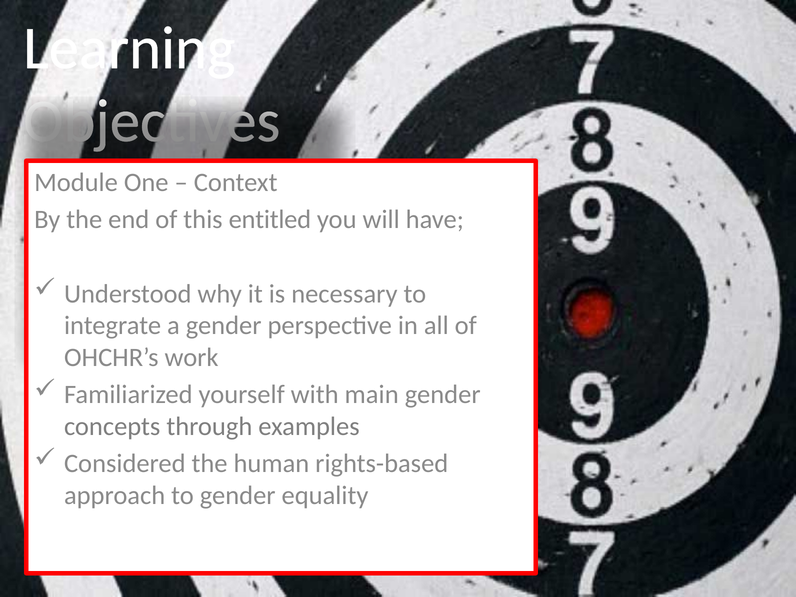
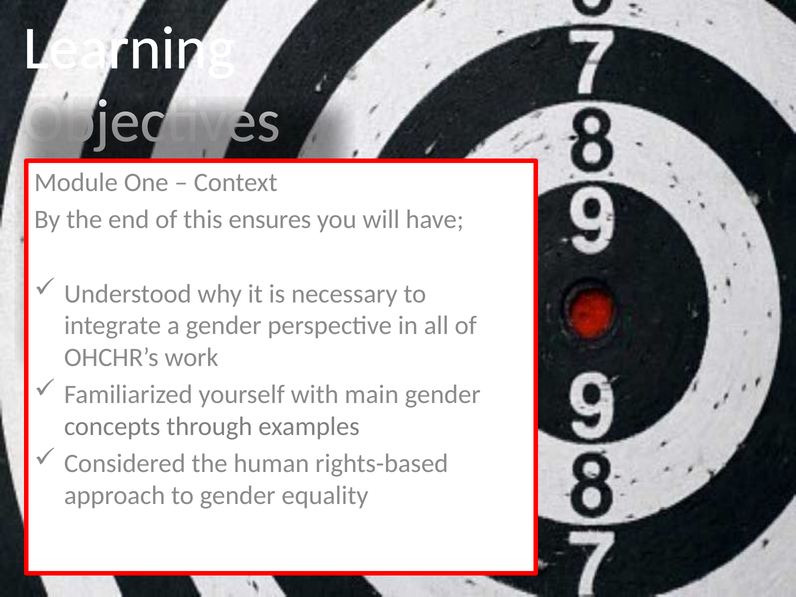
entitled: entitled -> ensures
